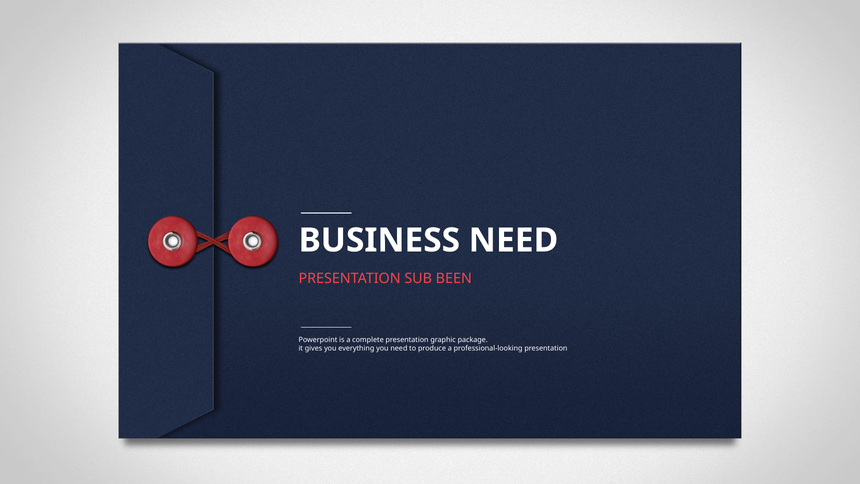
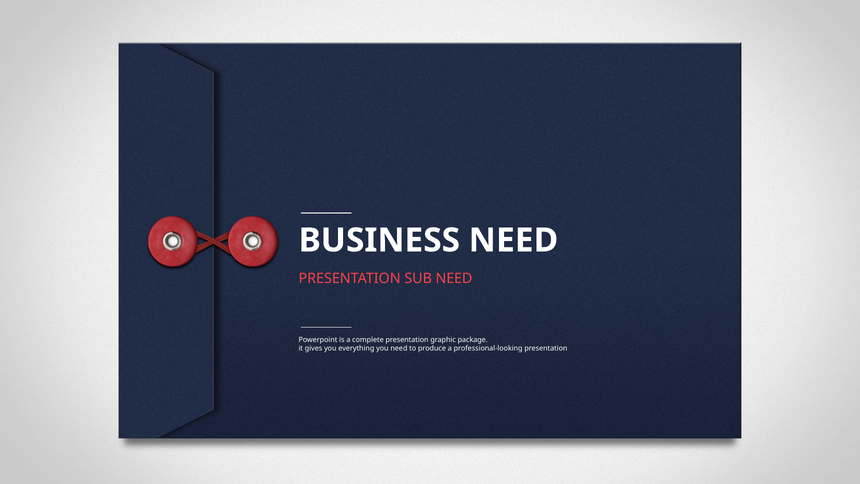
SUB BEEN: BEEN -> NEED
